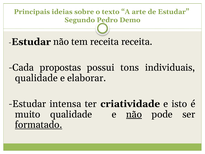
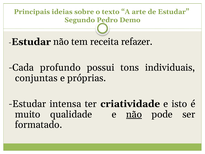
receita receita: receita -> refazer
propostas: propostas -> profundo
qualidade at (36, 78): qualidade -> conjuntas
elaborar: elaborar -> próprias
formatado underline: present -> none
